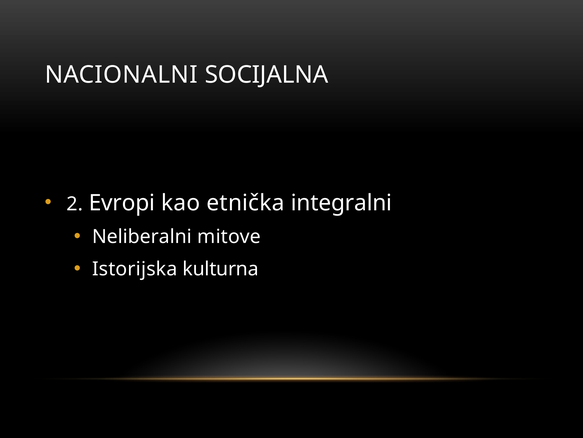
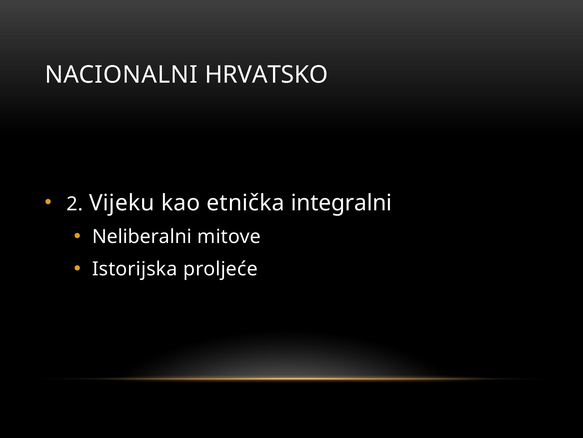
SOCIJALNA: SOCIJALNA -> HRVATSKO
Evropi: Evropi -> Vijeku
kulturna: kulturna -> proljeće
